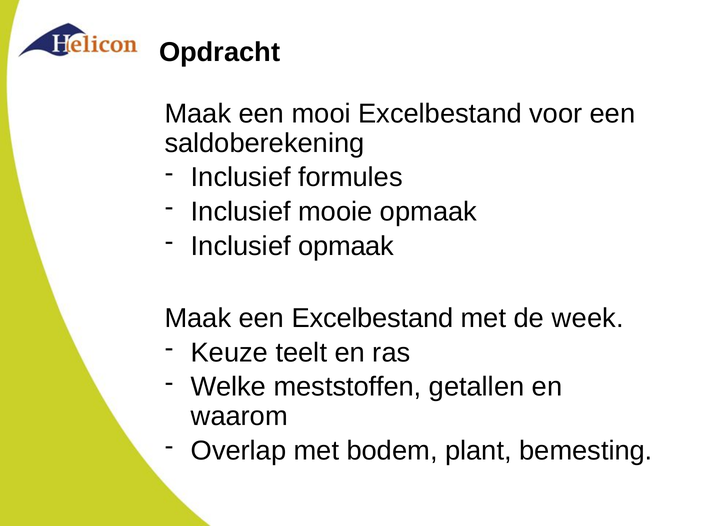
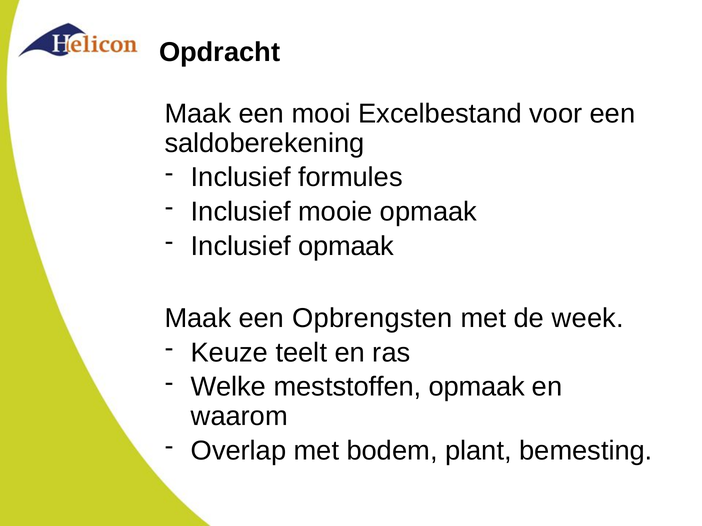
een Excelbestand: Excelbestand -> Opbrengsten
meststoffen getallen: getallen -> opmaak
